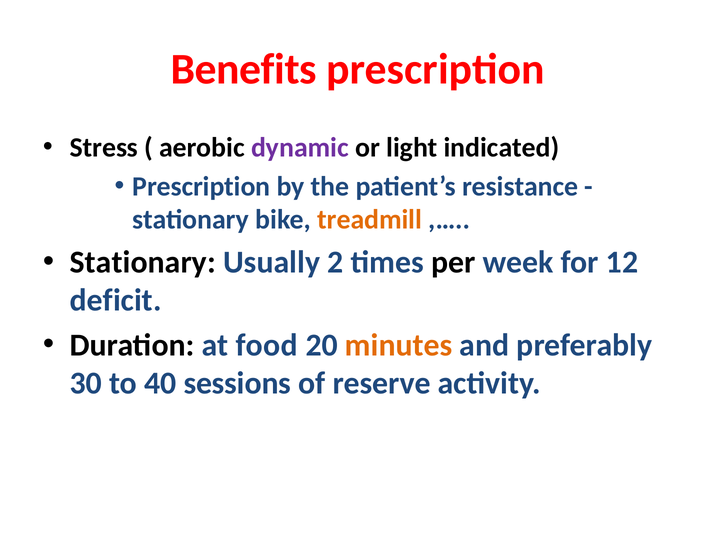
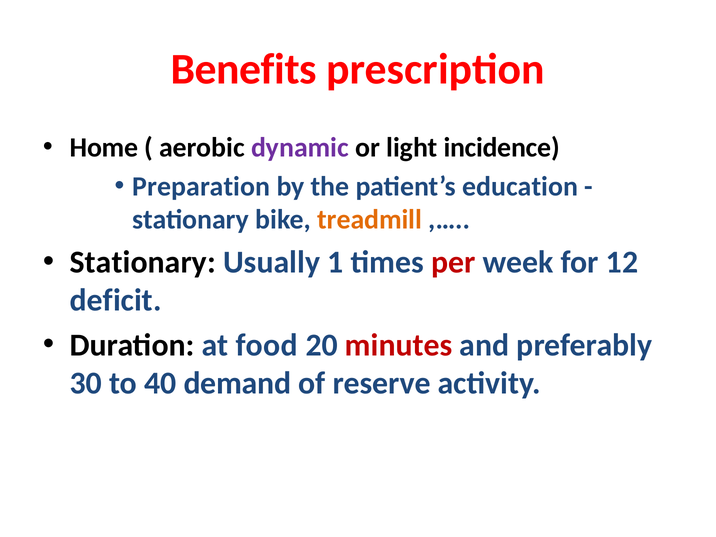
Stress: Stress -> Home
indicated: indicated -> incidence
Prescription at (201, 186): Prescription -> Preparation
resistance: resistance -> education
2: 2 -> 1
per colour: black -> red
minutes colour: orange -> red
sessions: sessions -> demand
